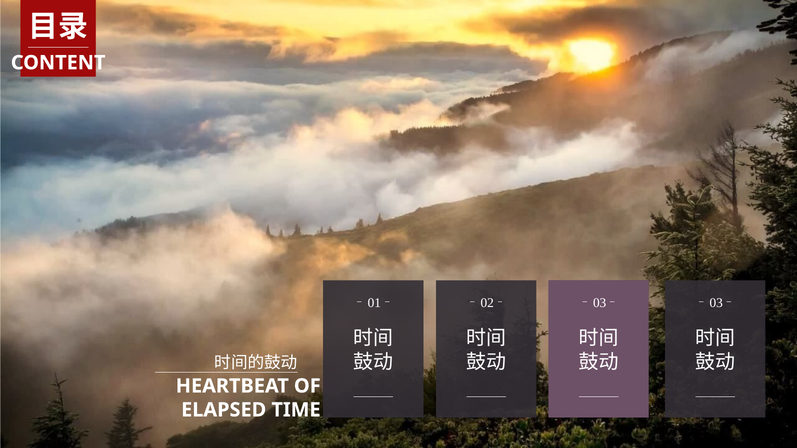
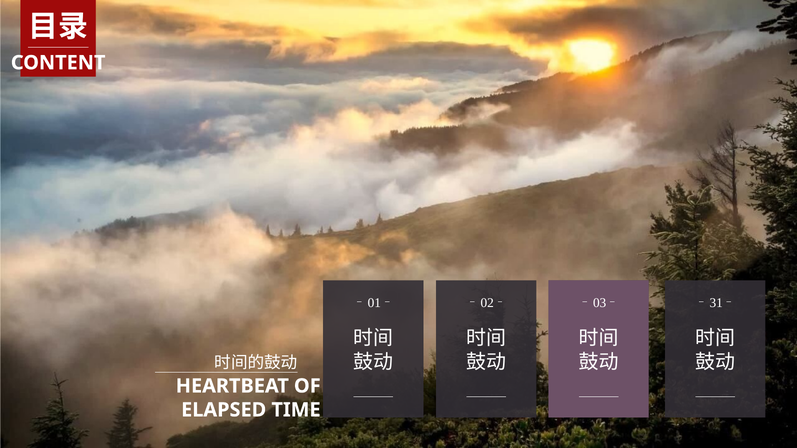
03 03: 03 -> 31
